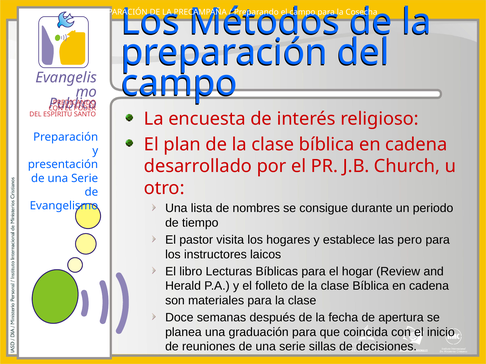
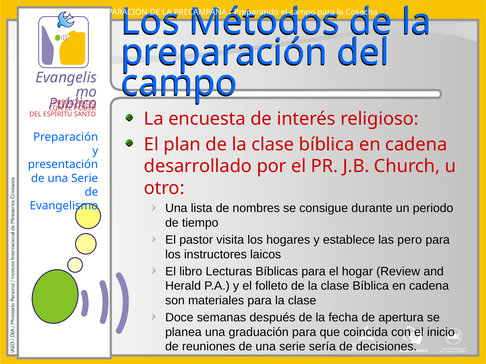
sillas: sillas -> sería
